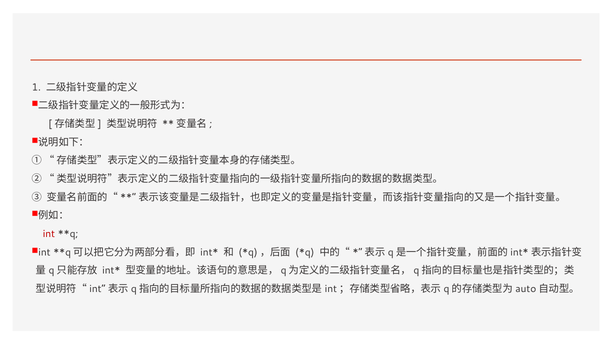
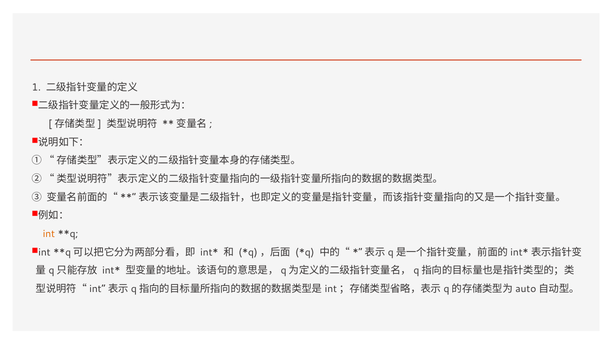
int colour: red -> orange
